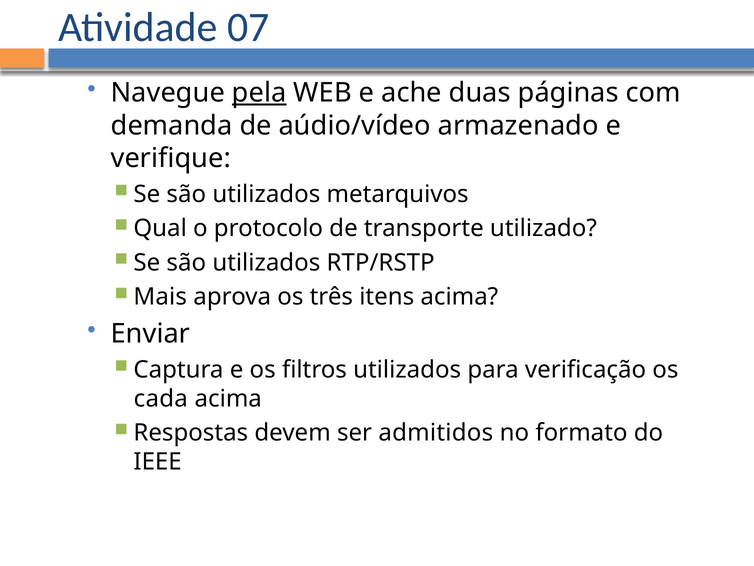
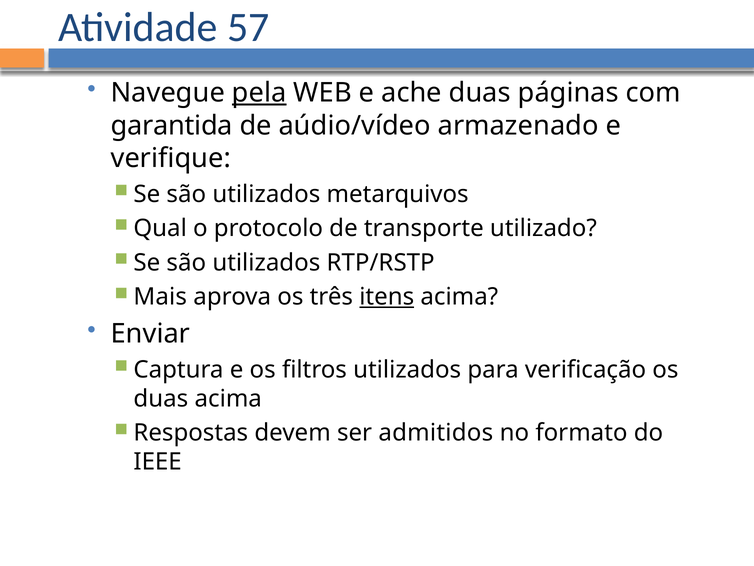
07: 07 -> 57
demanda: demanda -> garantida
itens underline: none -> present
cada at (161, 398): cada -> duas
